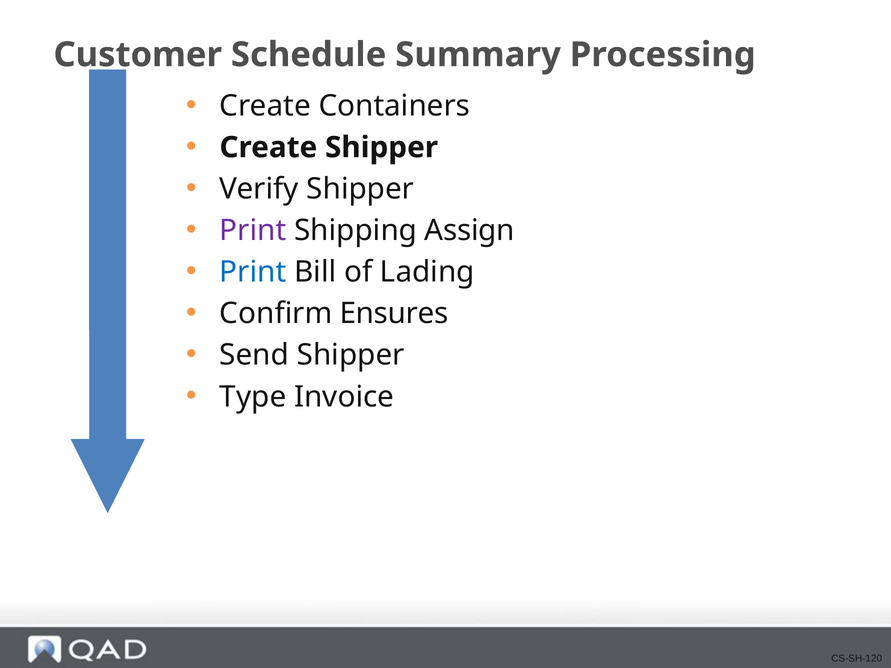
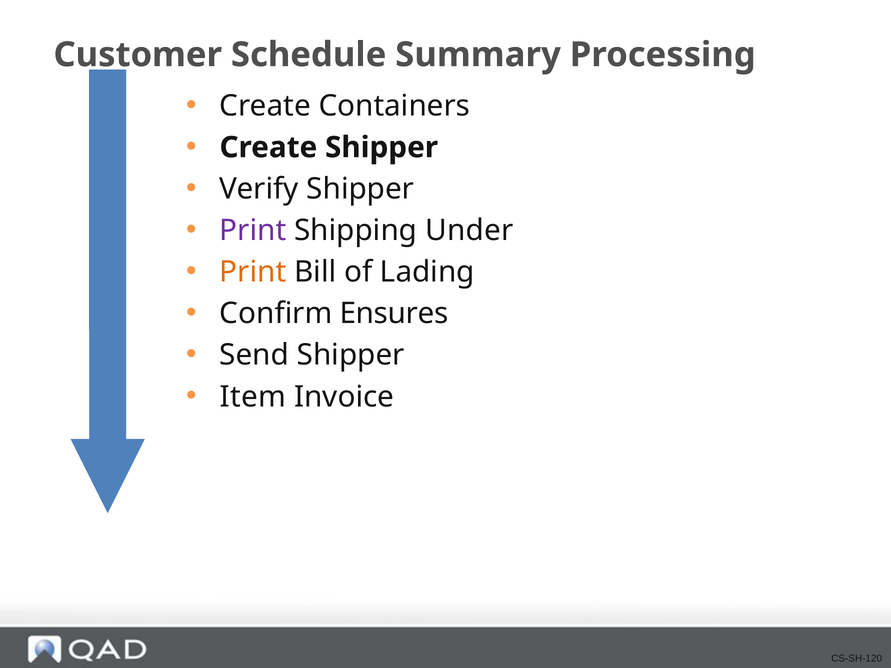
Assign: Assign -> Under
Print at (253, 272) colour: blue -> orange
Type: Type -> Item
